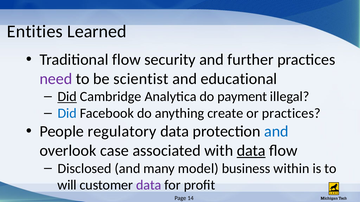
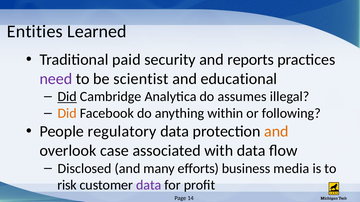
Traditional flow: flow -> paid
further: further -> reports
payment: payment -> assumes
Did at (67, 114) colour: blue -> orange
create: create -> within
or practices: practices -> following
and at (276, 132) colour: blue -> orange
data at (251, 151) underline: present -> none
model: model -> efforts
within: within -> media
will: will -> risk
